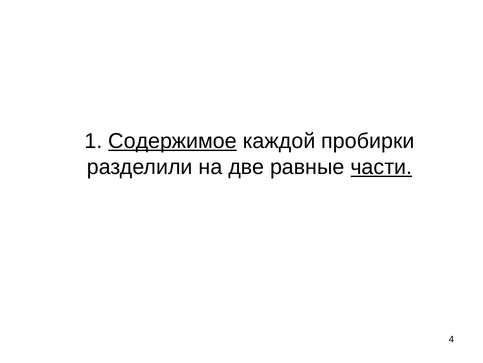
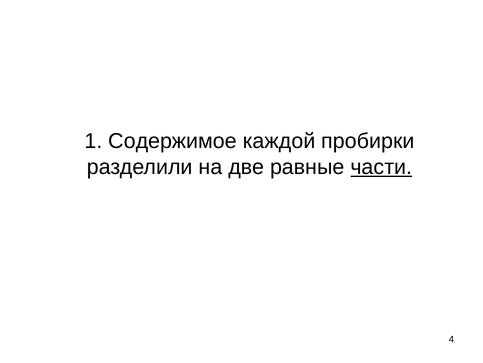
Содержимое underline: present -> none
